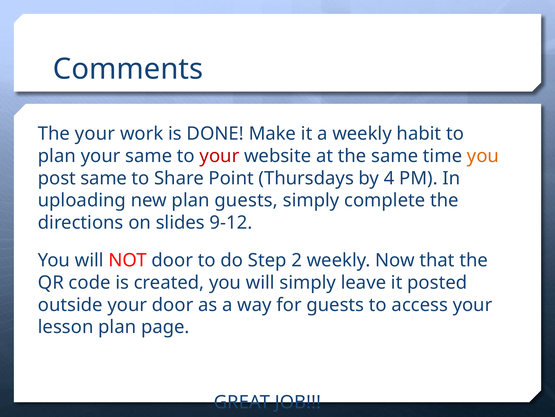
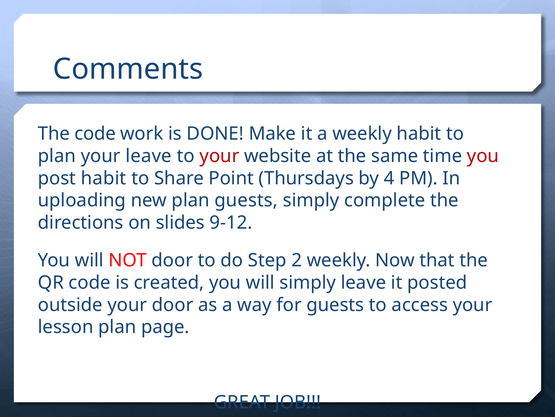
The your: your -> code
your same: same -> leave
you at (483, 156) colour: orange -> red
post same: same -> habit
